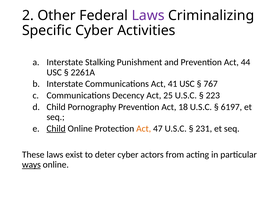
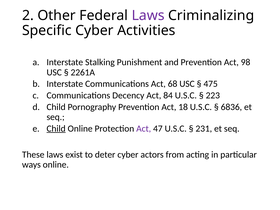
44: 44 -> 98
41: 41 -> 68
767: 767 -> 475
25: 25 -> 84
6197: 6197 -> 6836
Act at (144, 129) colour: orange -> purple
ways underline: present -> none
